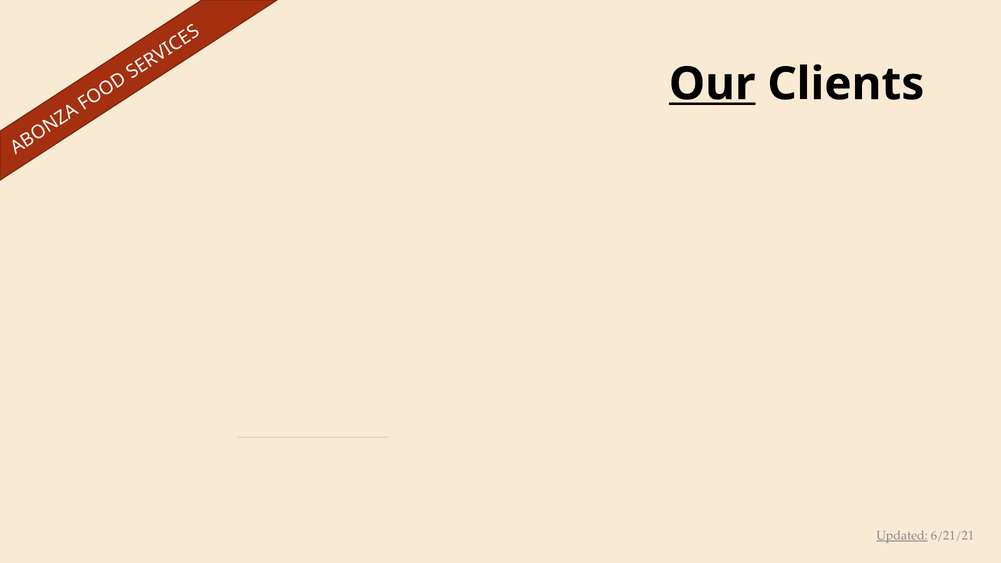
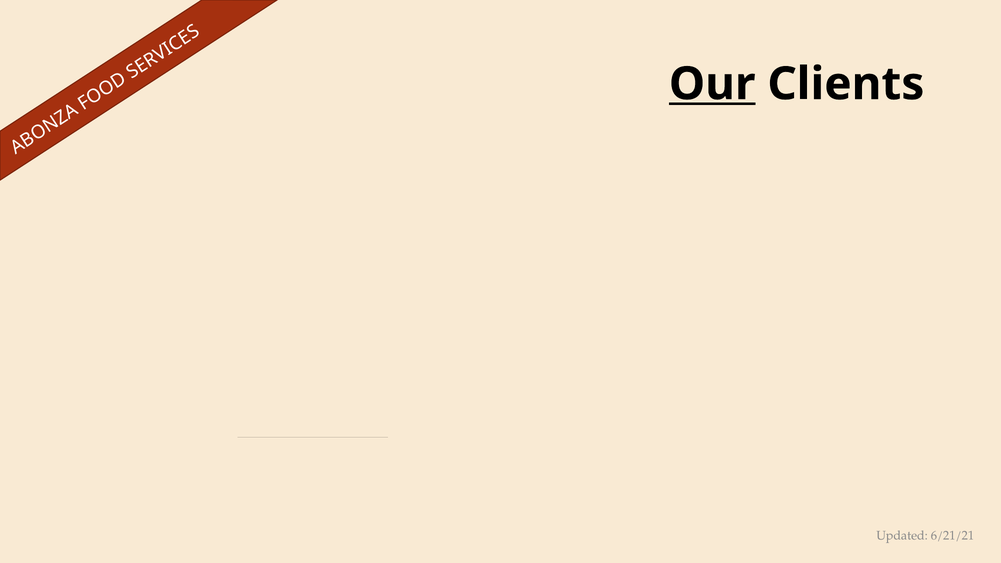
Updated underline: present -> none
